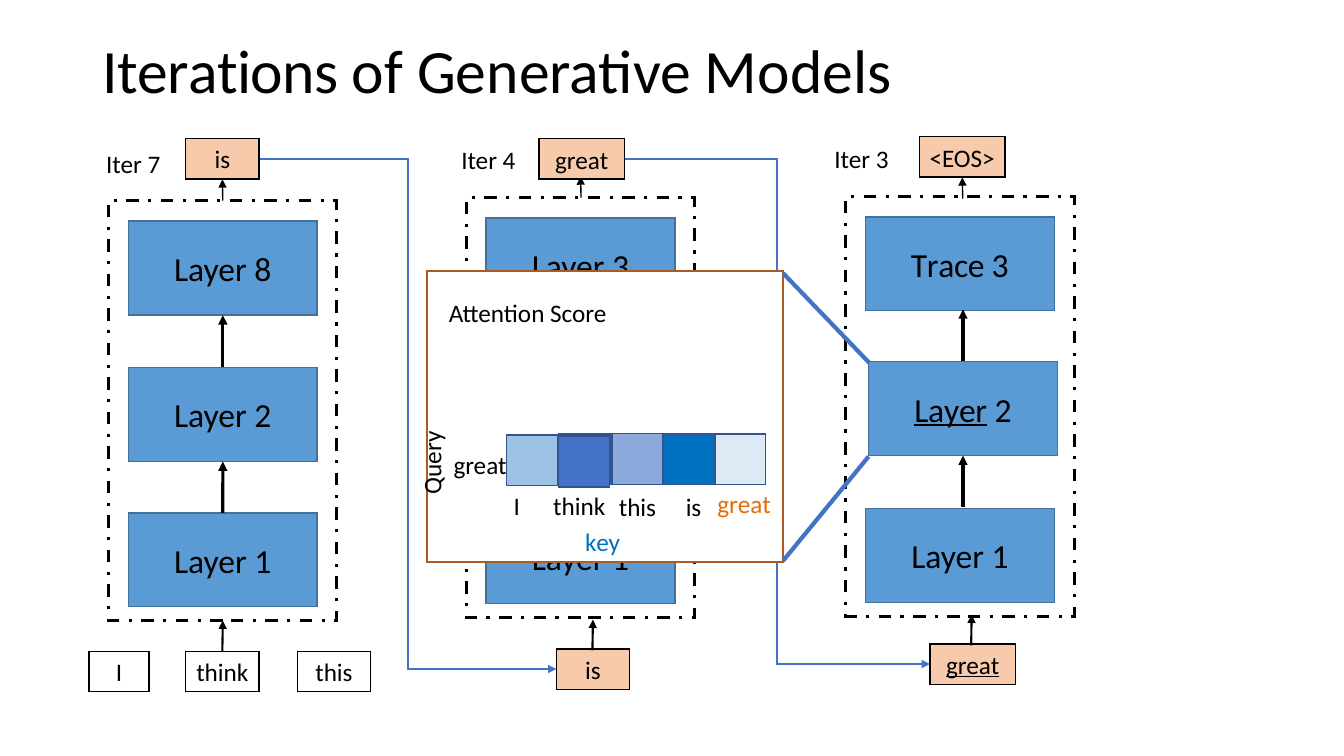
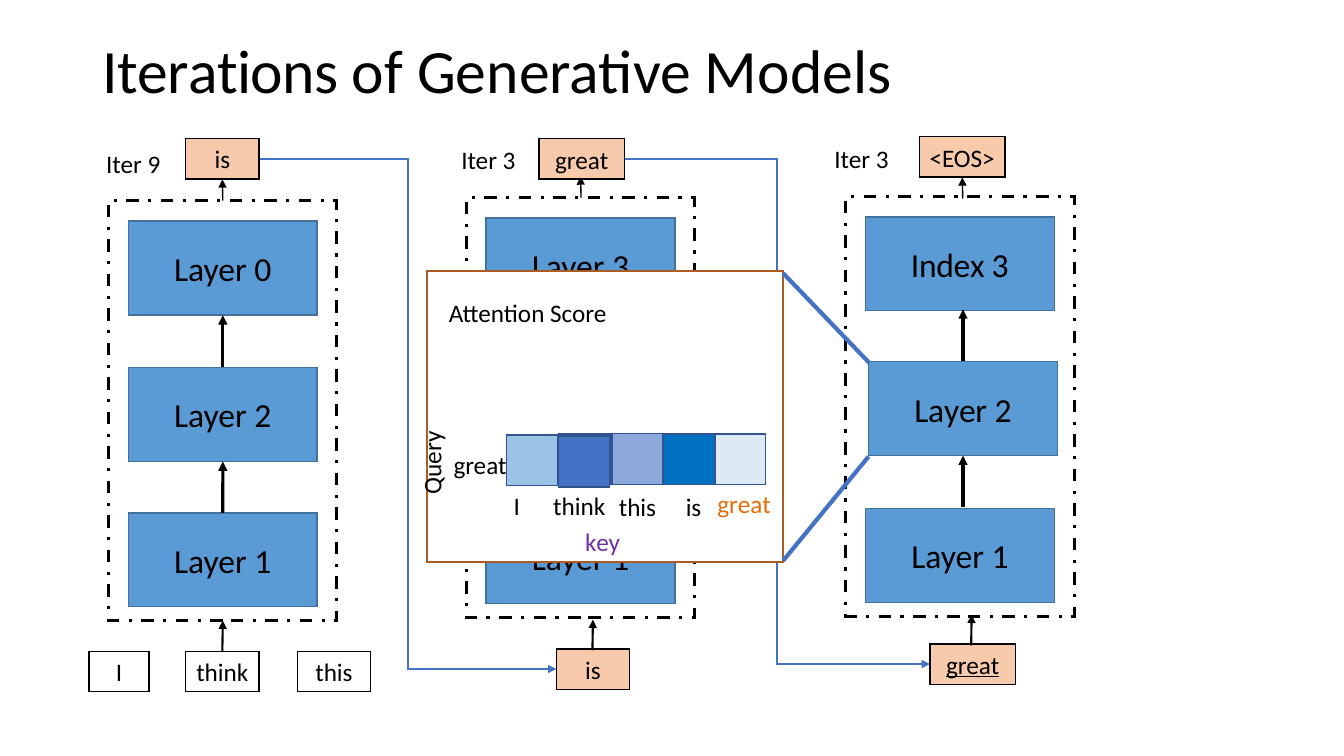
4 at (509, 161): 4 -> 3
7: 7 -> 9
Trace: Trace -> Index
8: 8 -> 0
Layer at (951, 411) underline: present -> none
key colour: blue -> purple
